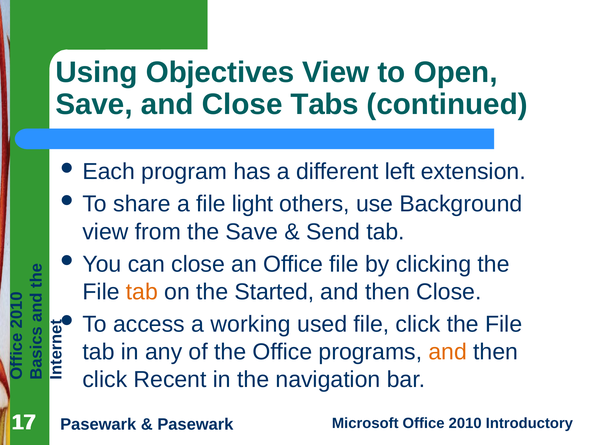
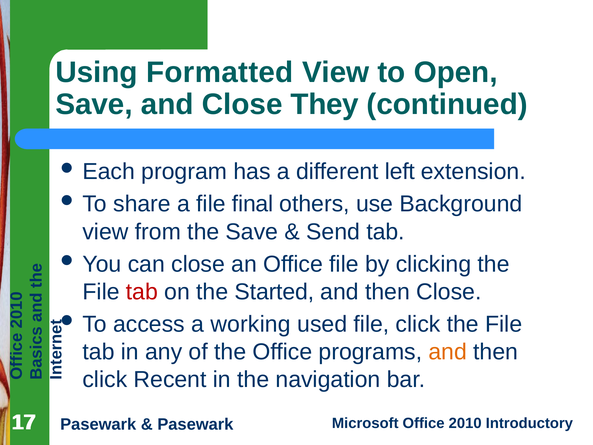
Objectives: Objectives -> Formatted
Tabs: Tabs -> They
light: light -> final
tab at (142, 292) colour: orange -> red
